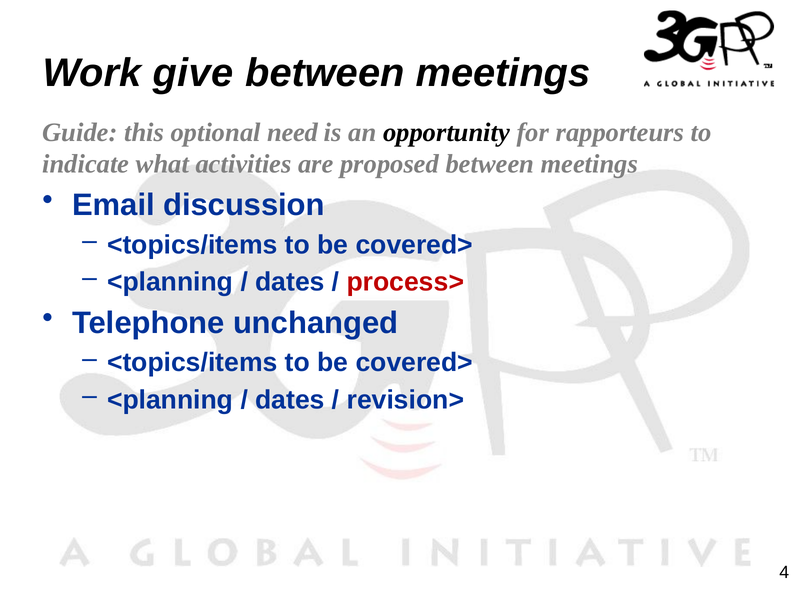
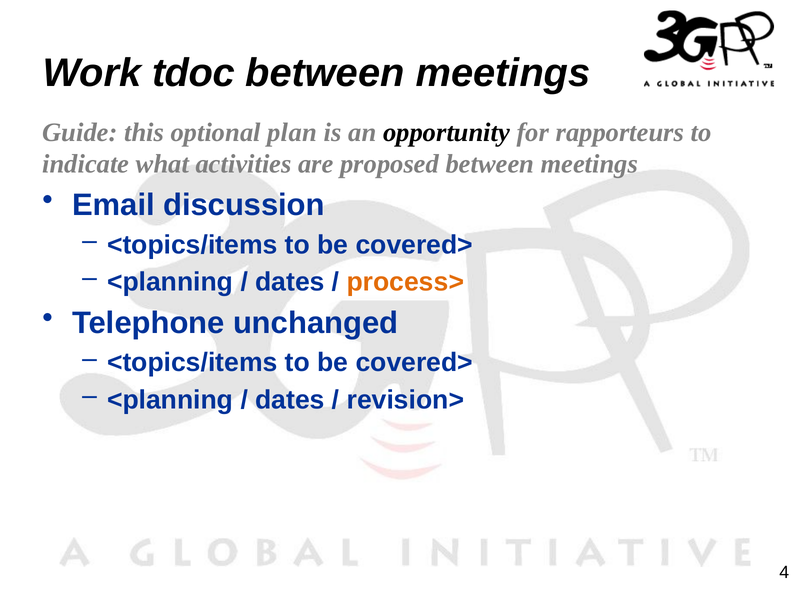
give: give -> tdoc
need: need -> plan
process> colour: red -> orange
